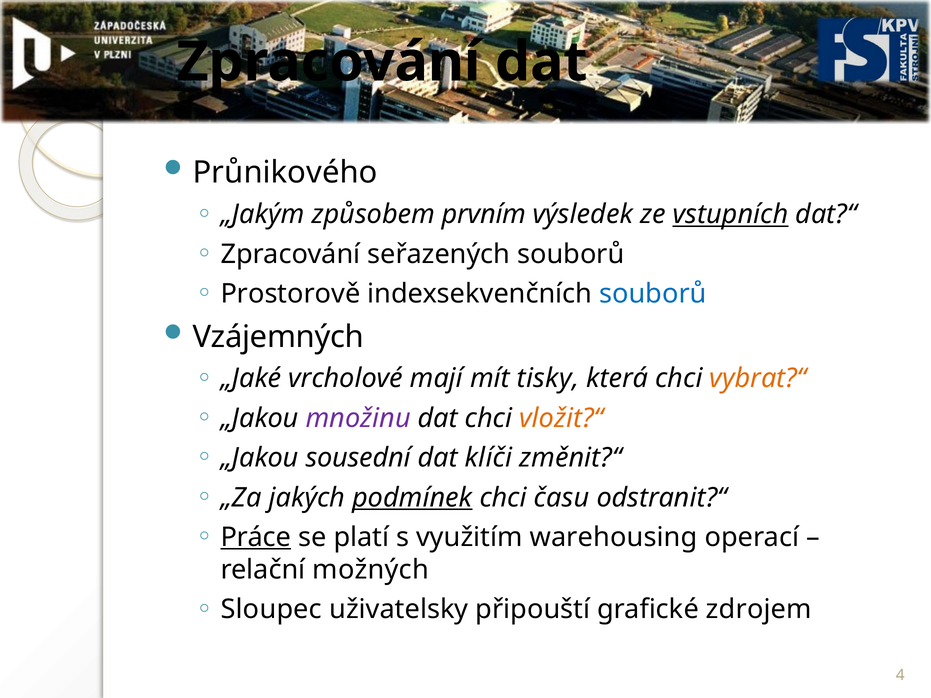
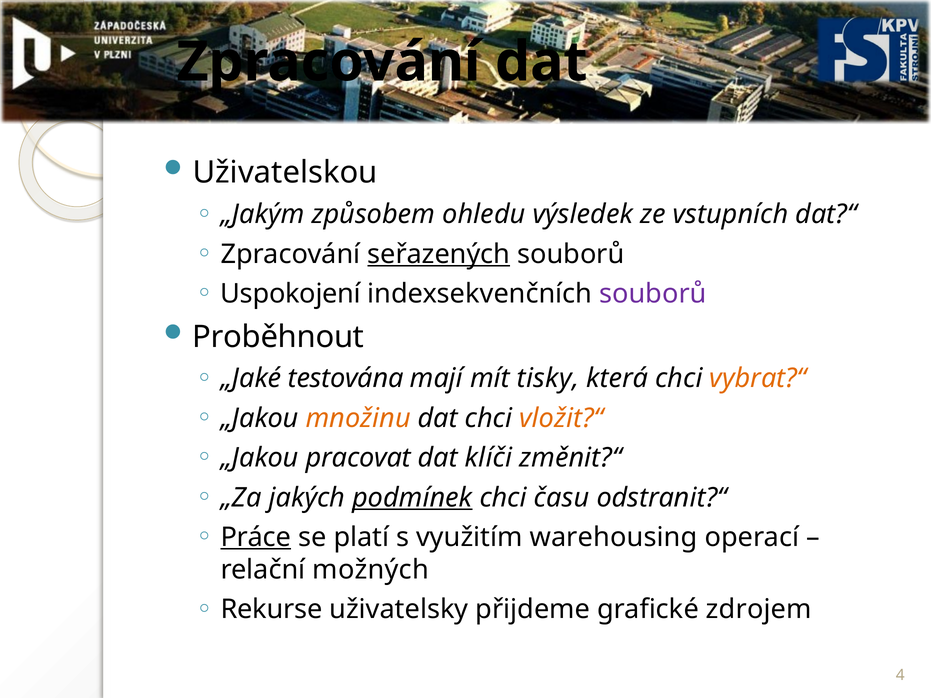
Průnikového: Průnikového -> Uživatelskou
prvním: prvním -> ohledu
vstupních underline: present -> none
seřazených underline: none -> present
Prostorově: Prostorově -> Uspokojení
souborů at (653, 294) colour: blue -> purple
Vzájemných: Vzájemných -> Proběhnout
vrcholové: vrcholové -> testována
množinu colour: purple -> orange
sousední: sousední -> pracovat
Sloupec: Sloupec -> Rekurse
připouští: připouští -> přijdeme
